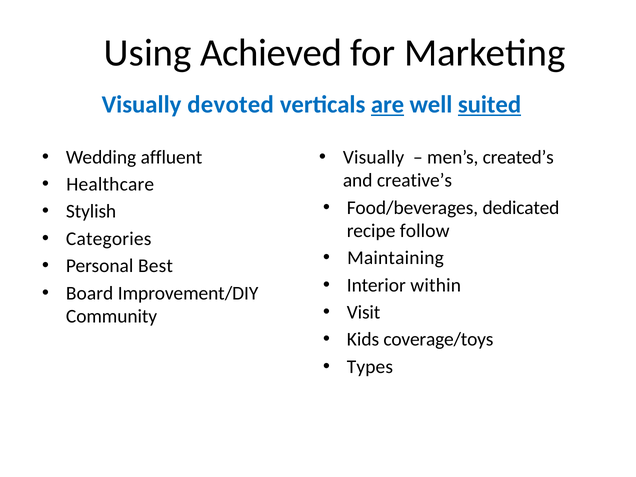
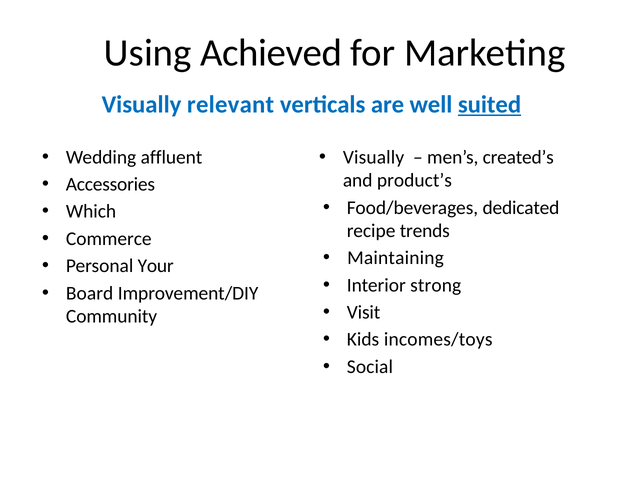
devoted: devoted -> relevant
are underline: present -> none
creative’s: creative’s -> product’s
Healthcare: Healthcare -> Accessories
Stylish: Stylish -> Which
follow: follow -> trends
Categories: Categories -> Commerce
Best: Best -> Your
within: within -> strong
coverage/toys: coverage/toys -> incomes/toys
Types: Types -> Social
